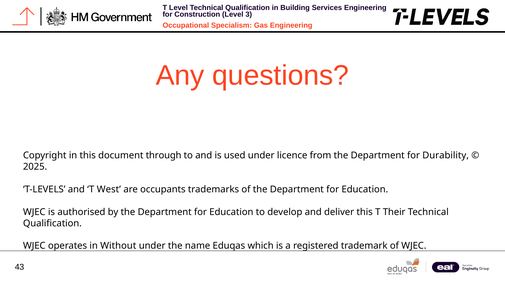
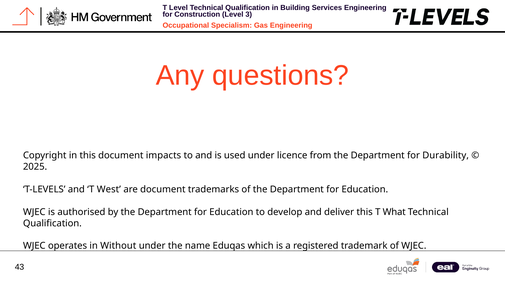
through: through -> impacts
are occupants: occupants -> document
Their: Their -> What
